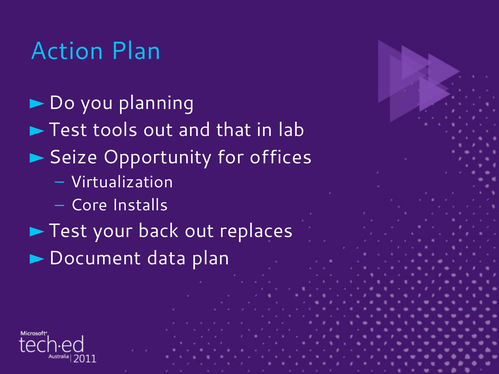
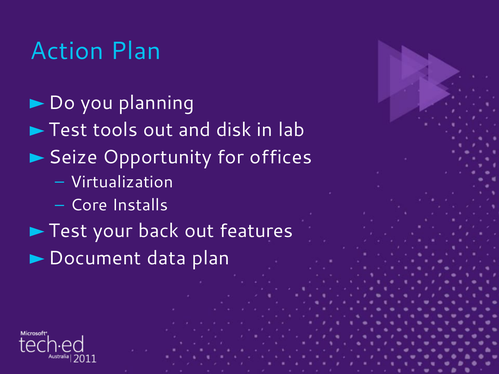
that: that -> disk
replaces: replaces -> features
